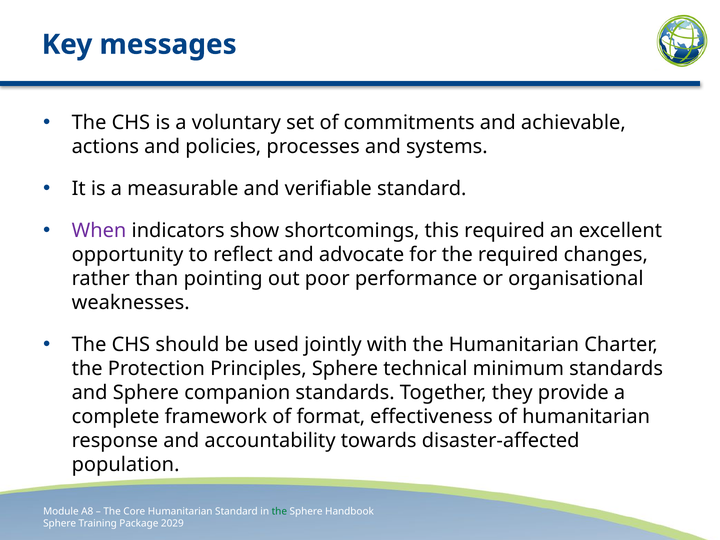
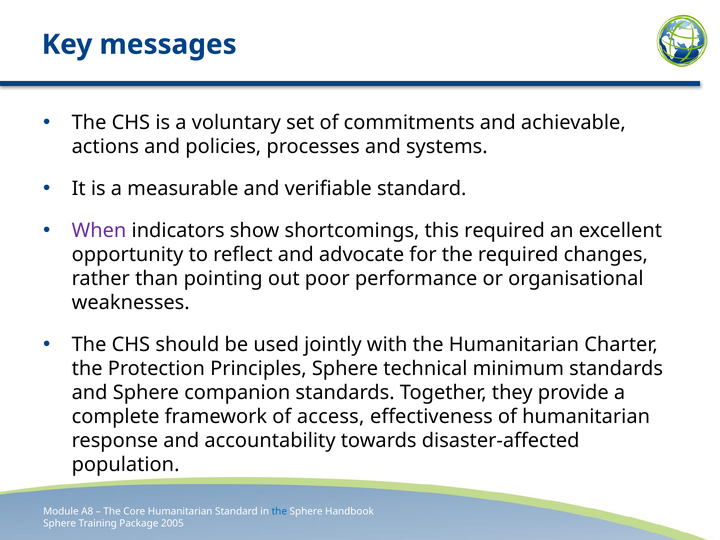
format: format -> access
the at (279, 511) colour: green -> blue
2029: 2029 -> 2005
